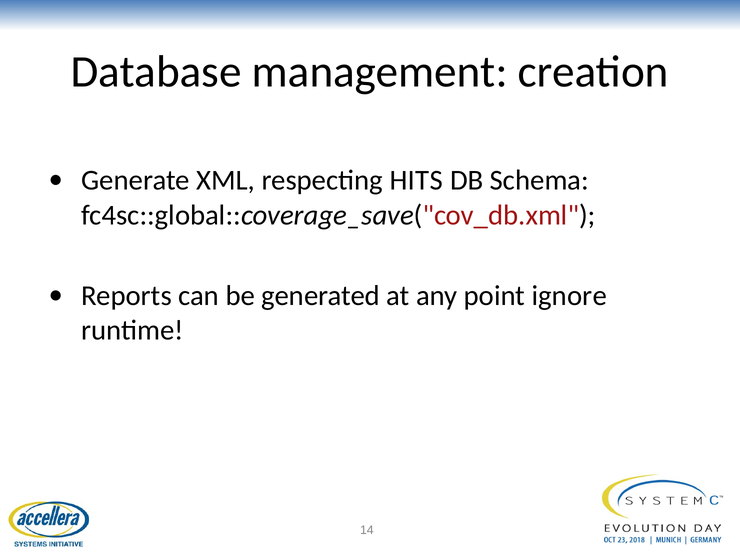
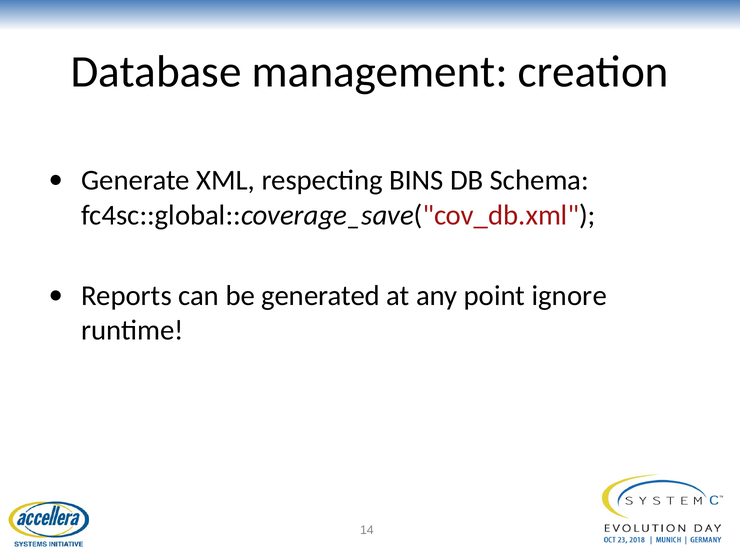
HITS: HITS -> BINS
